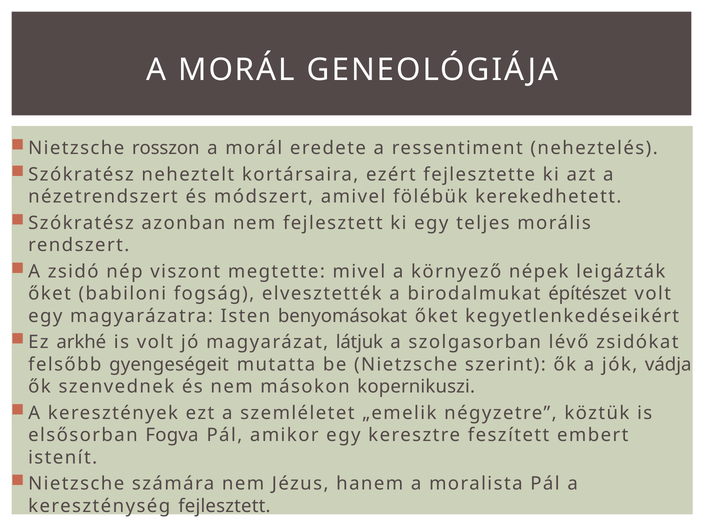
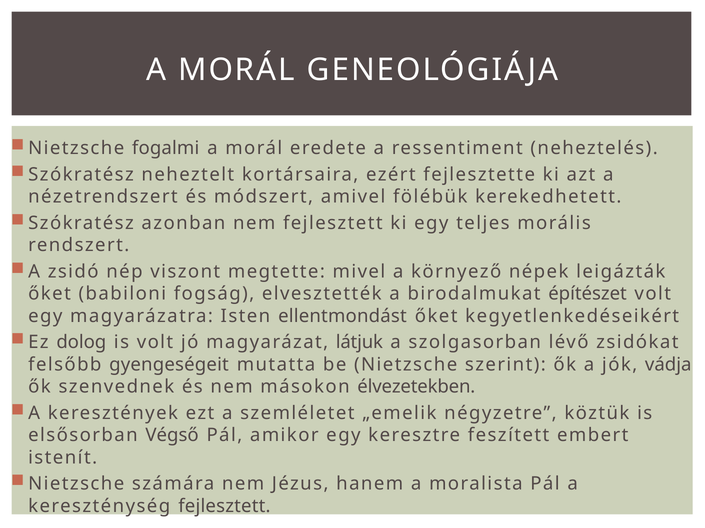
rosszon: rosszon -> fogalmi
benyomásokat: benyomásokat -> ellentmondást
arkhé: arkhé -> dolog
kopernikuszi: kopernikuszi -> élvezetekben
Fogva: Fogva -> Végső
